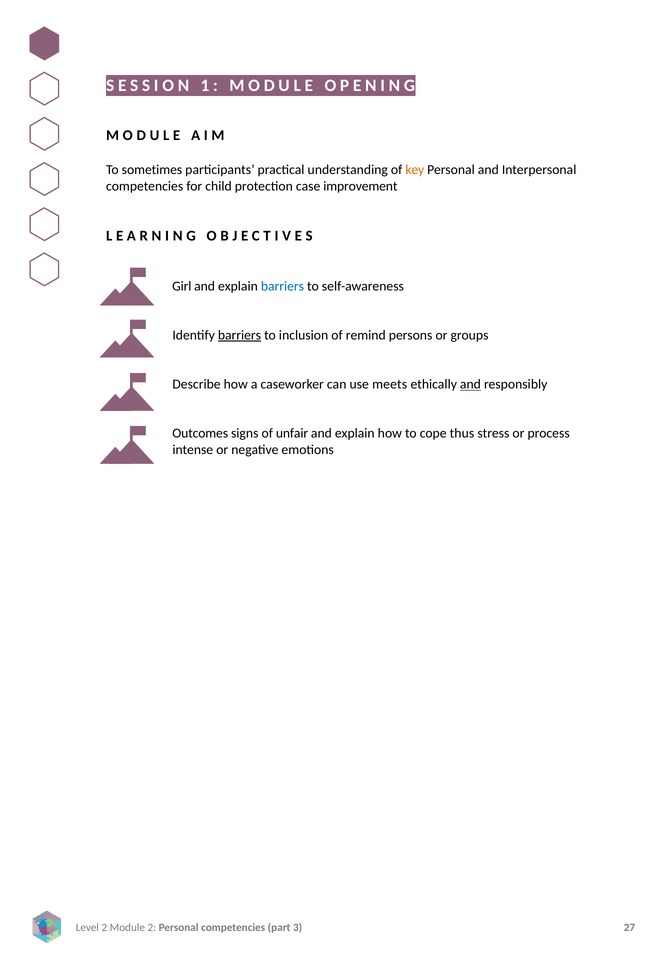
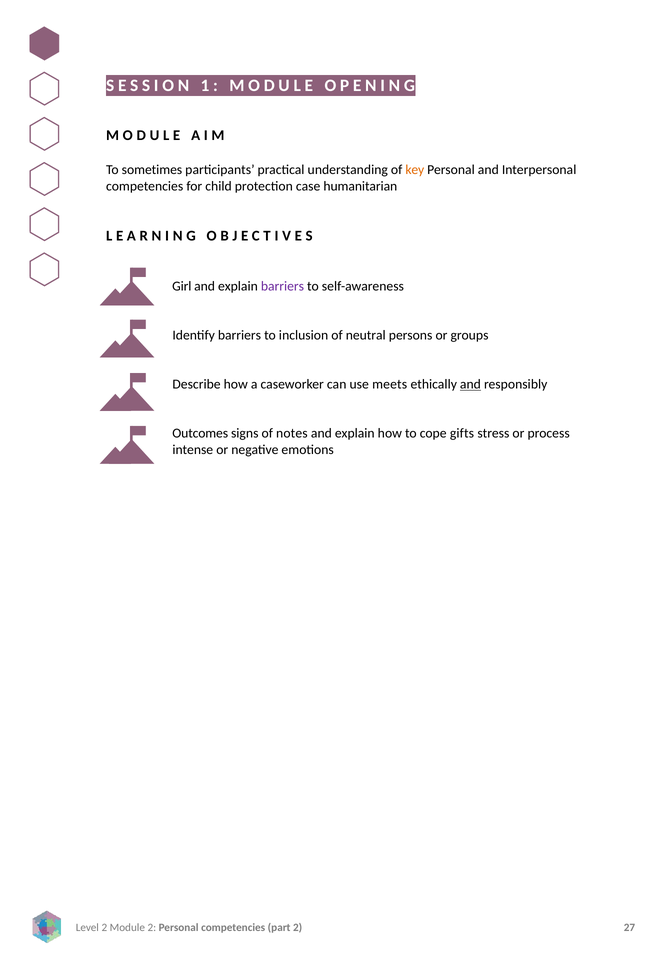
improvement: improvement -> humanitarian
barriers at (282, 286) colour: blue -> purple
barriers at (239, 335) underline: present -> none
remind: remind -> neutral
unfair: unfair -> notes
thus: thus -> gifts
3 at (298, 928): 3 -> 2
